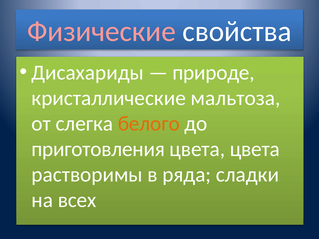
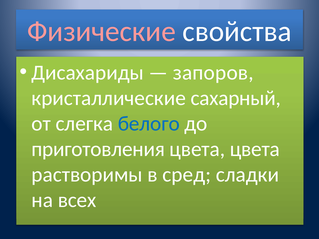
природе: природе -> запоров
мальтоза: мальтоза -> сахарный
белого colour: orange -> blue
ряда: ряда -> сред
